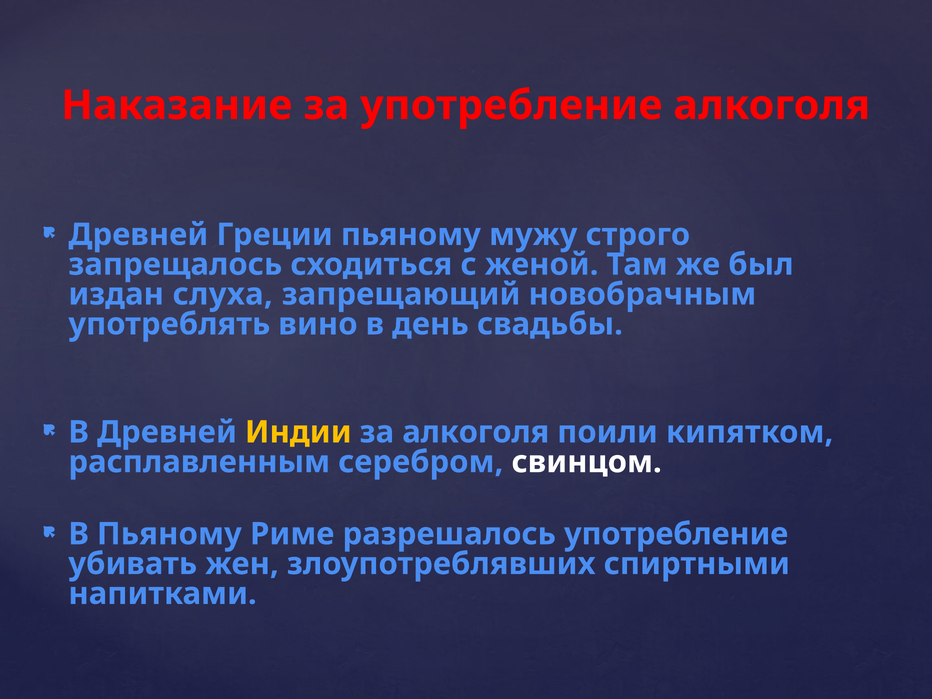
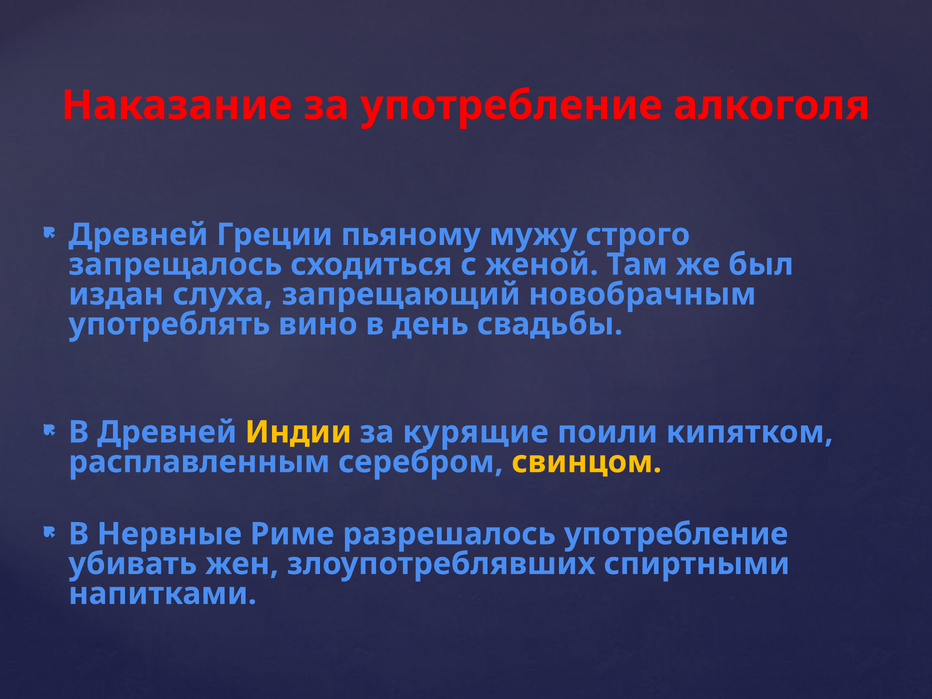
за алкоголя: алкоголя -> курящие
свинцом colour: white -> yellow
В Пьяному: Пьяному -> Нервные
